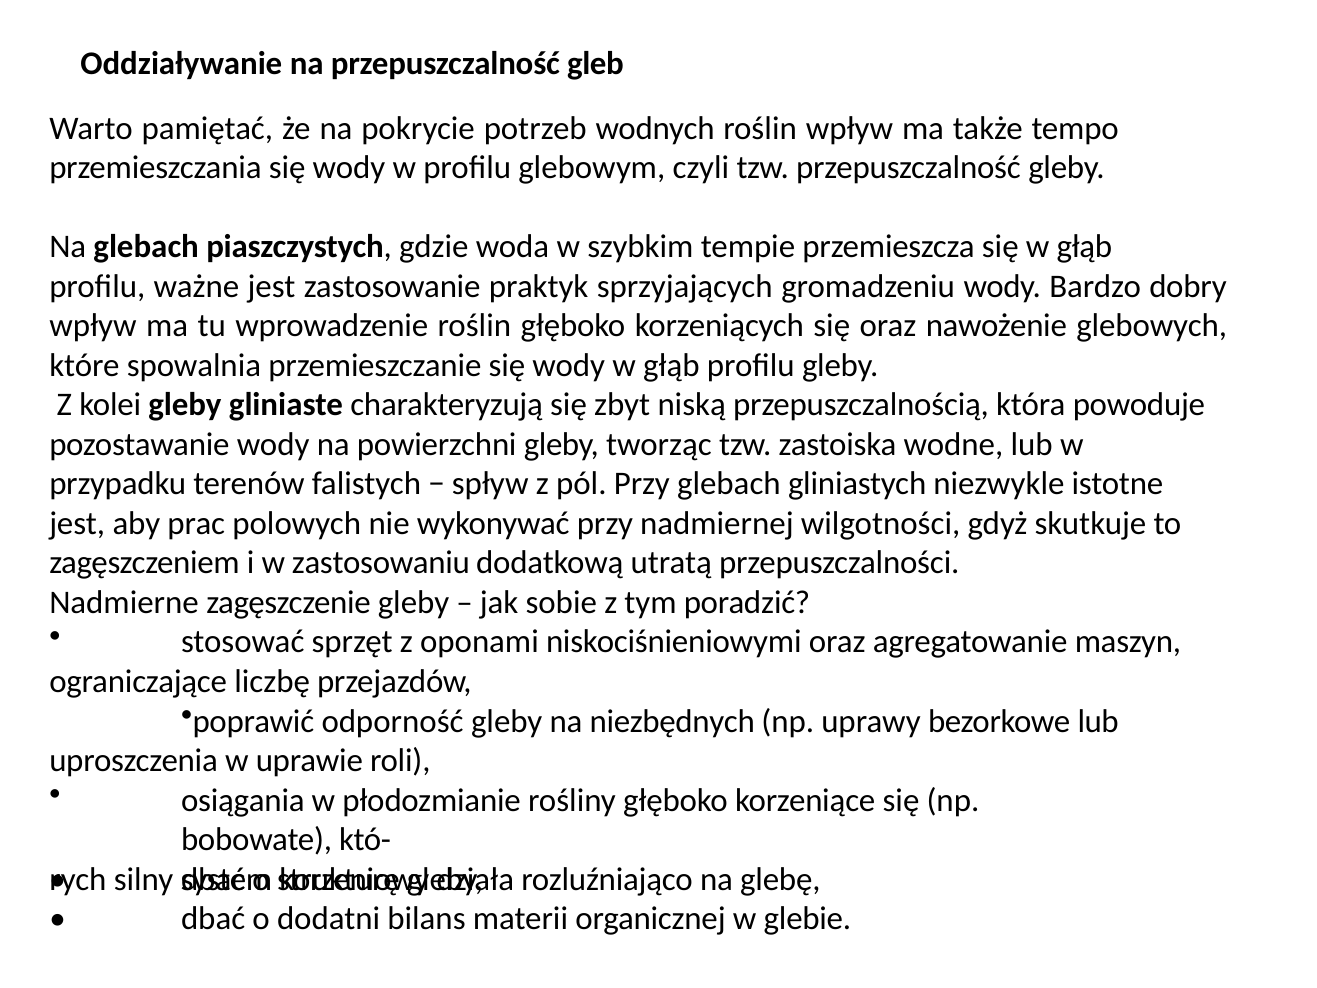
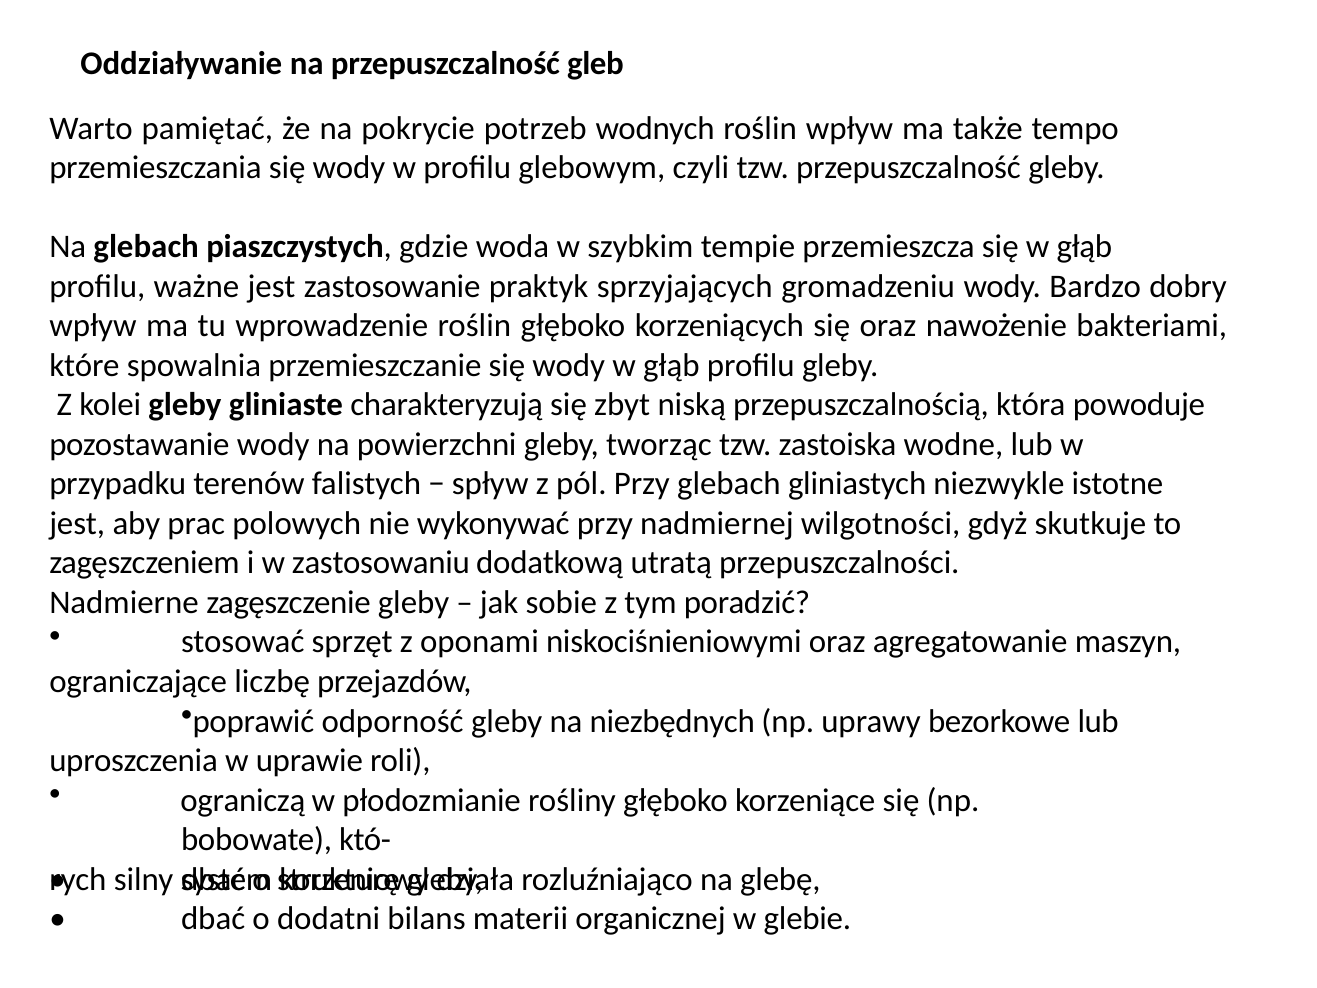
glebowych: glebowych -> bakteriami
osiągania: osiągania -> ograniczą
